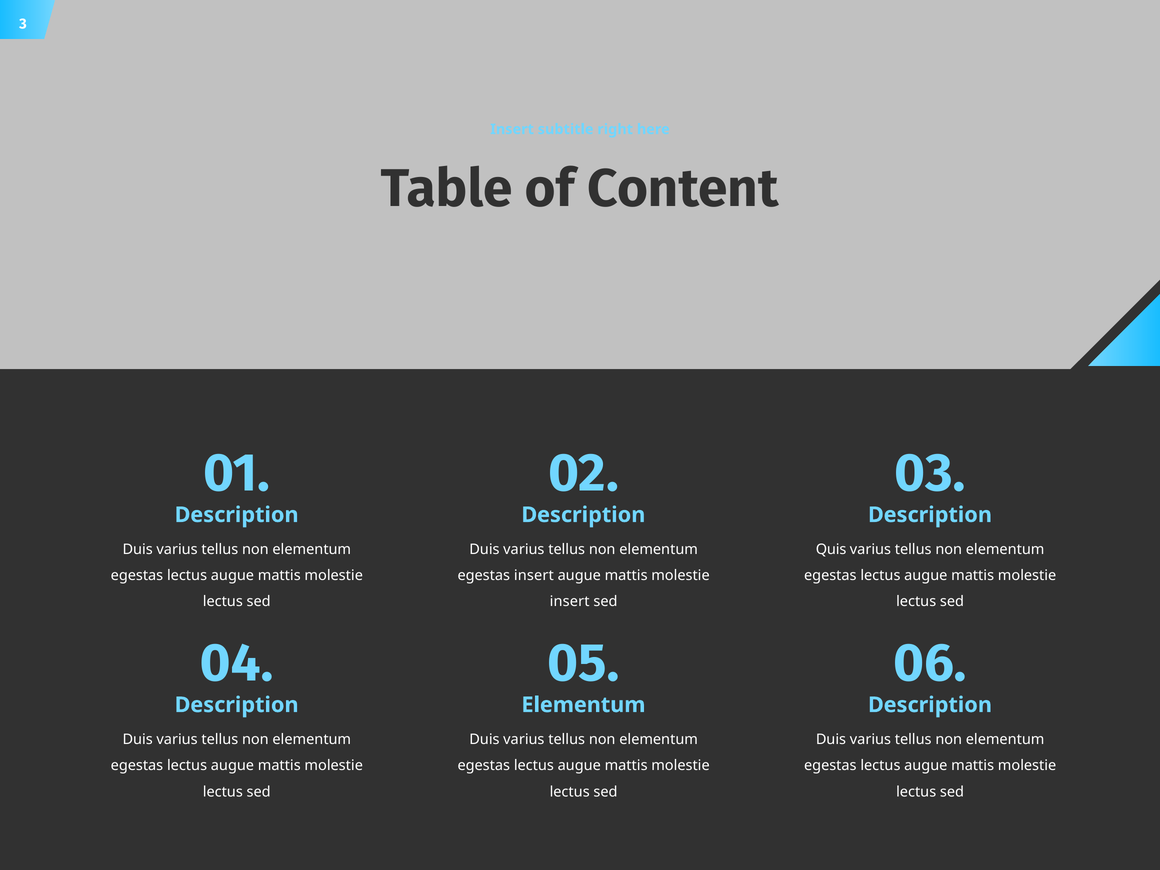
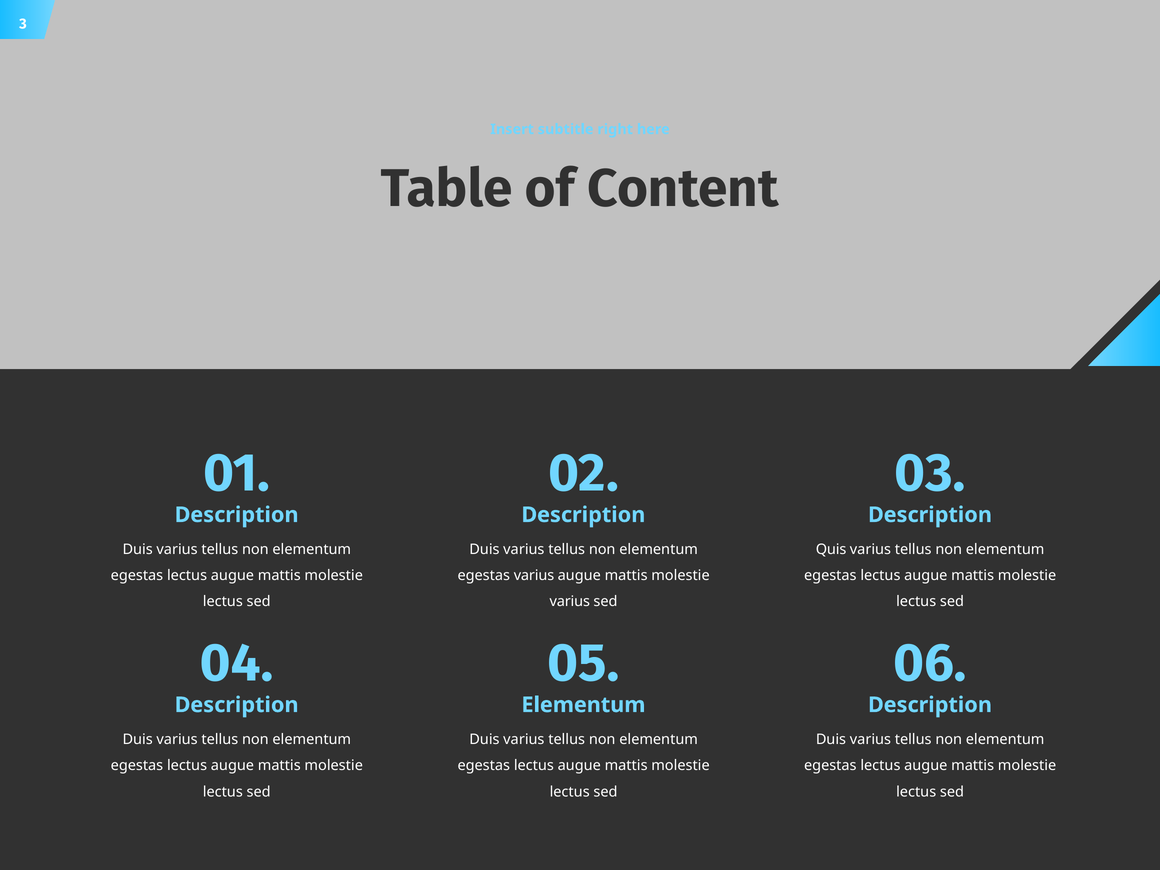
egestas insert: insert -> varius
insert at (570, 602): insert -> varius
